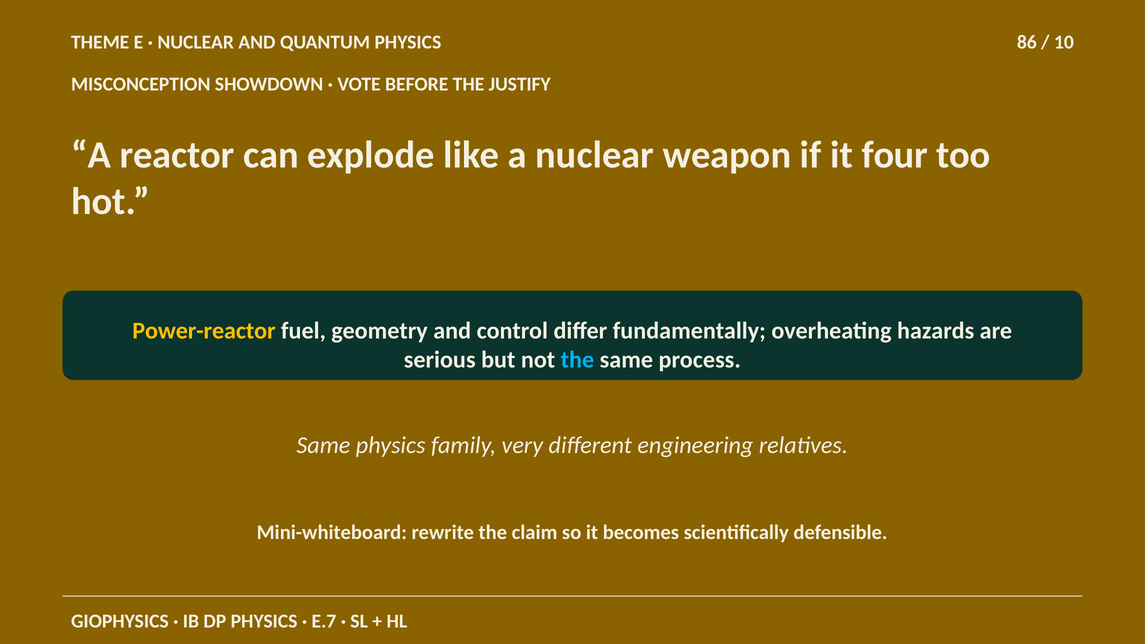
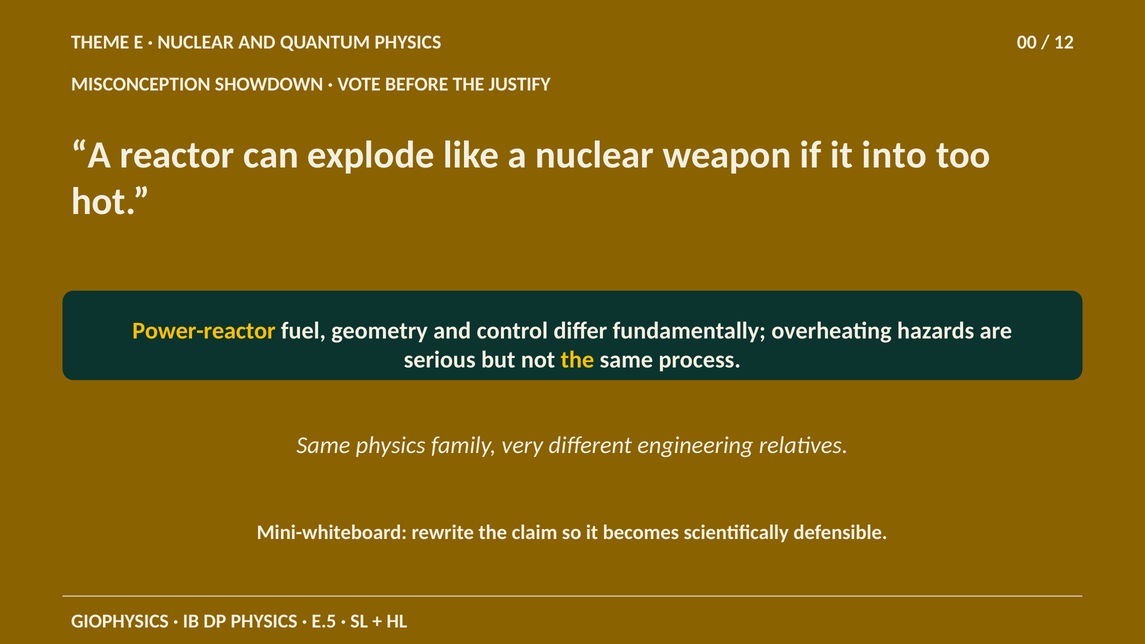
86: 86 -> 00
10: 10 -> 12
four: four -> into
the at (577, 360) colour: light blue -> yellow
E.7: E.7 -> E.5
